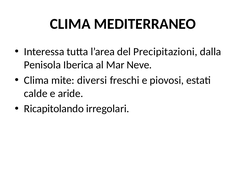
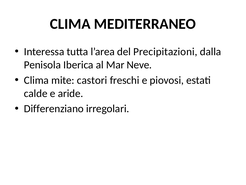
diversi: diversi -> castori
Ricapitolando: Ricapitolando -> Differenziano
